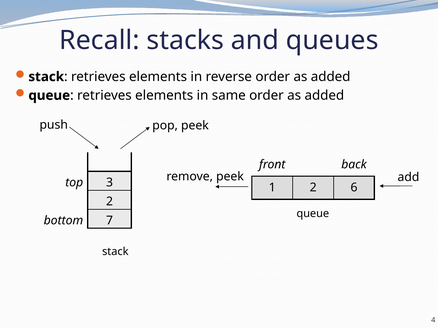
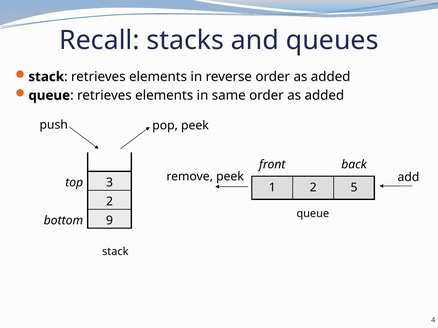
6: 6 -> 5
7: 7 -> 9
